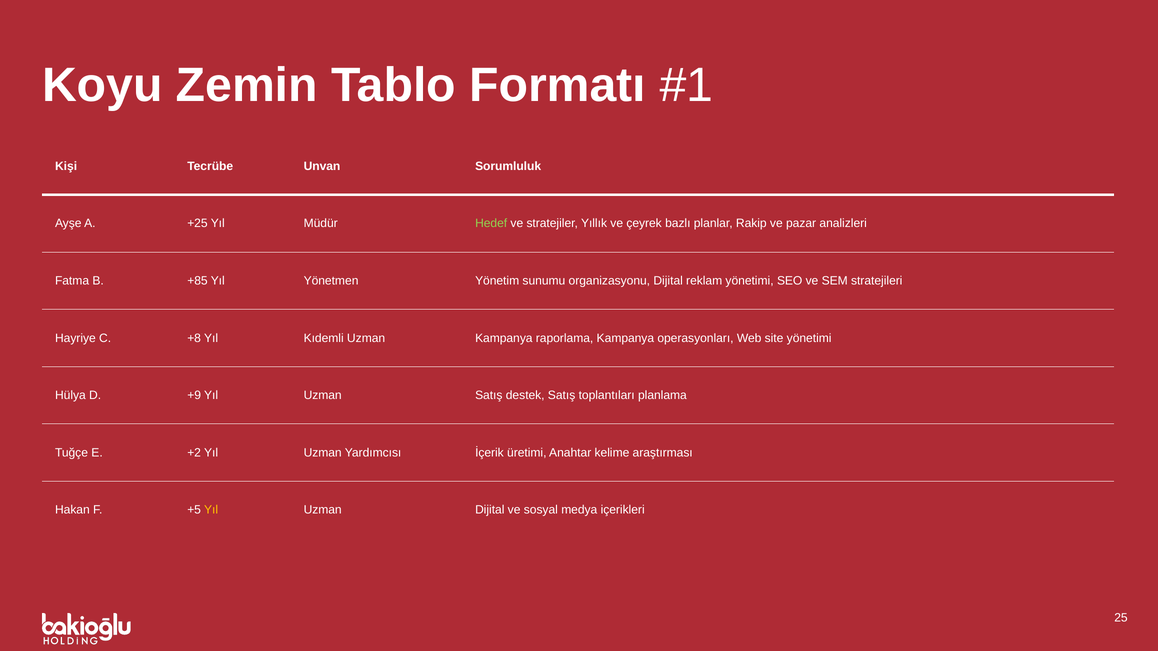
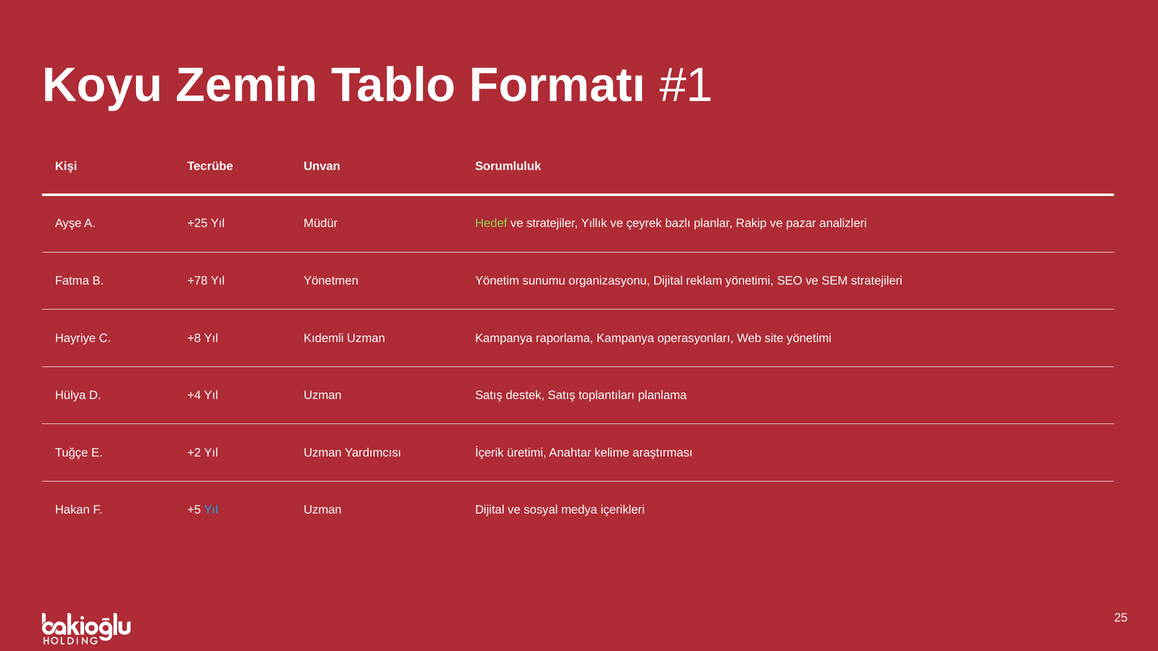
+85: +85 -> +78
+9: +9 -> +4
Yıl at (211, 510) colour: yellow -> light blue
